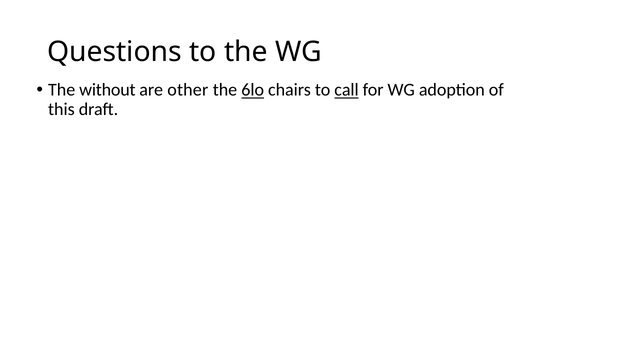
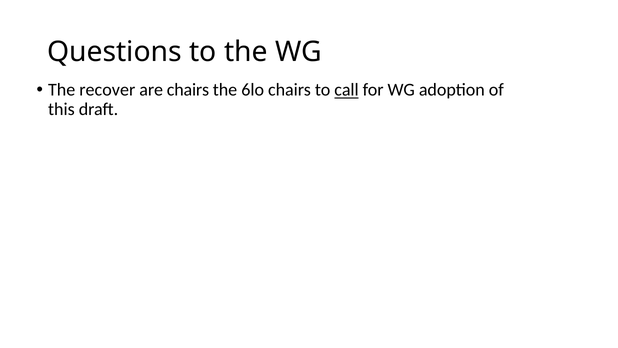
without: without -> recover
are other: other -> chairs
6lo underline: present -> none
